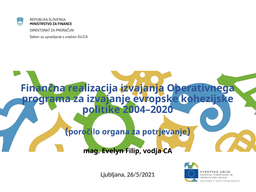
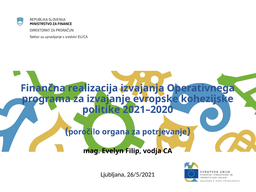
2004–2020: 2004–2020 -> 2021–2020
